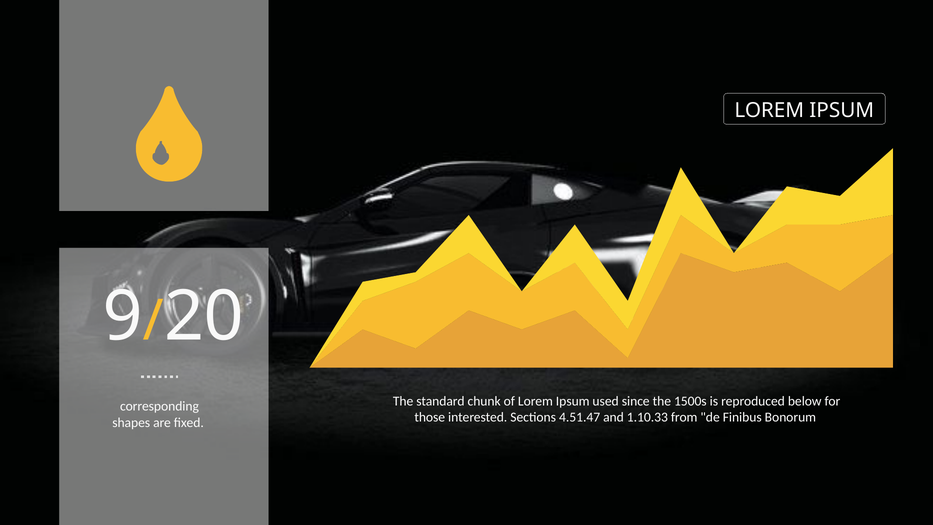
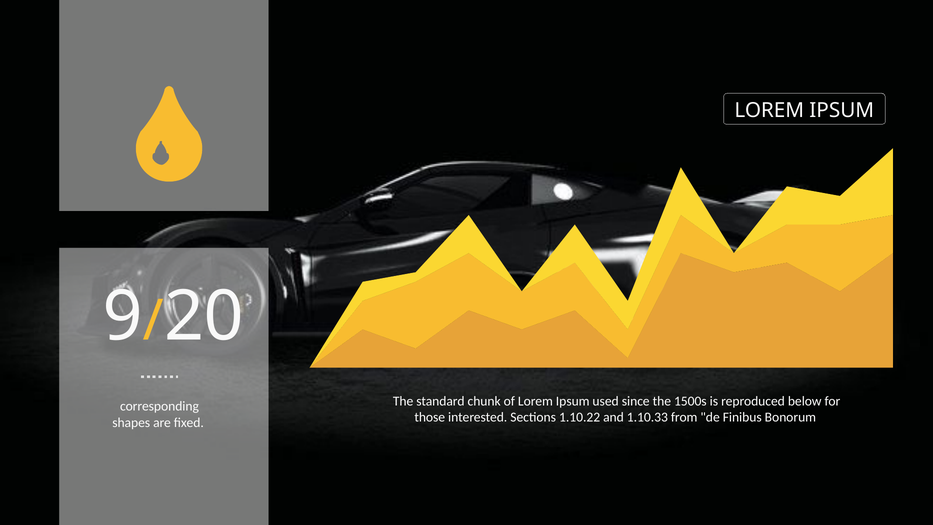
4.51.47: 4.51.47 -> 1.10.22
